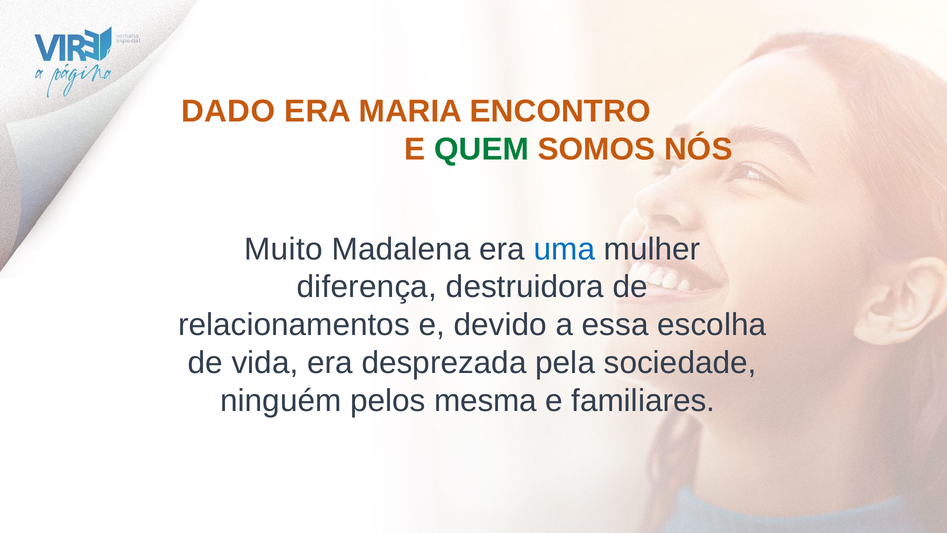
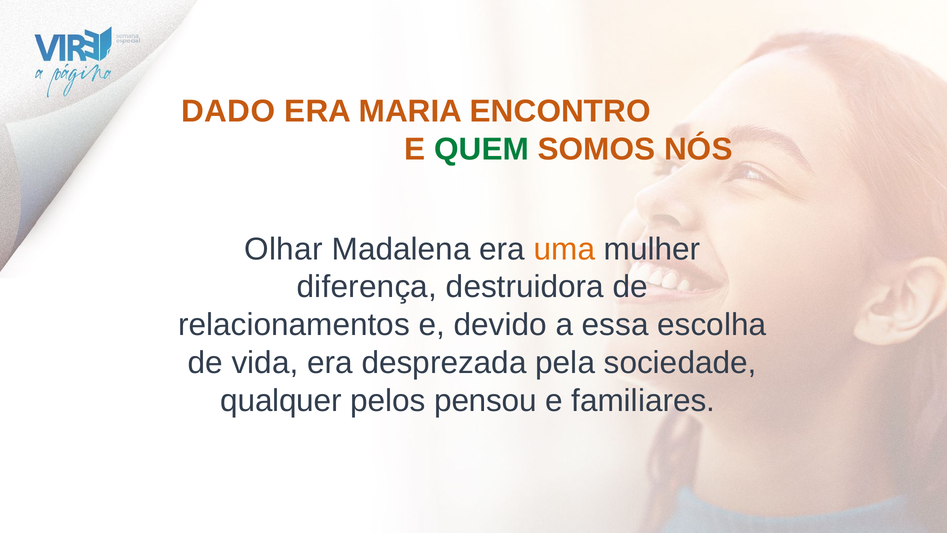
Muito: Muito -> Olhar
uma colour: blue -> orange
ninguém: ninguém -> qualquer
mesma: mesma -> pensou
